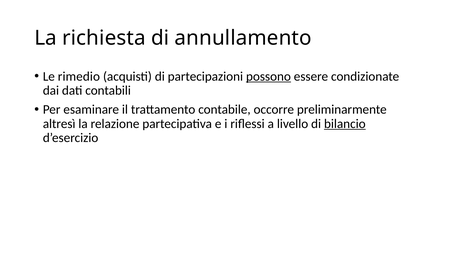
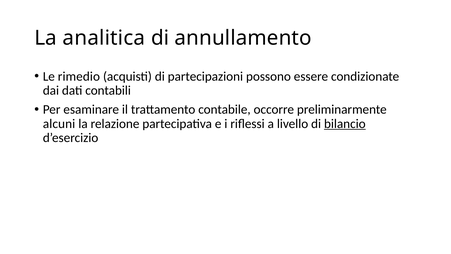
richiesta: richiesta -> analitica
possono underline: present -> none
altresì: altresì -> alcuni
